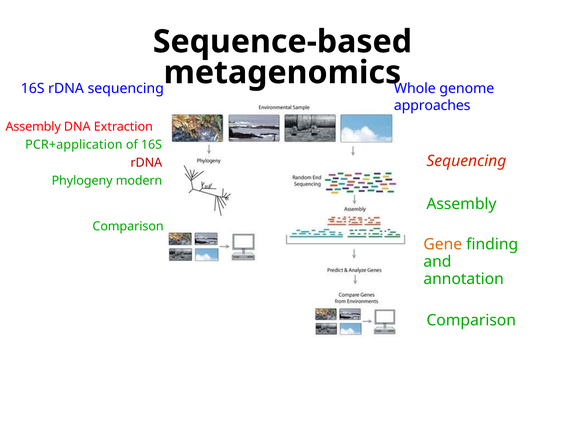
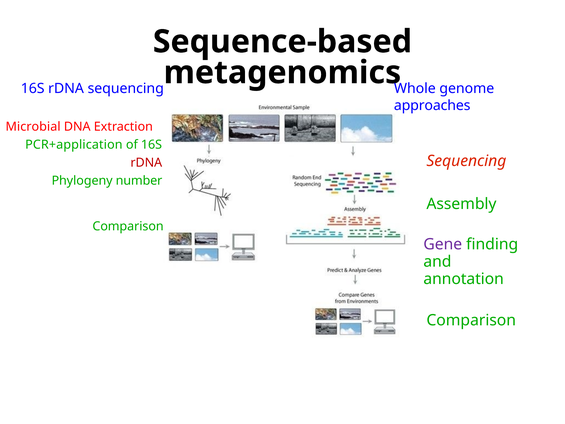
Assembly at (33, 126): Assembly -> Microbial
modern: modern -> number
Gene colour: orange -> purple
